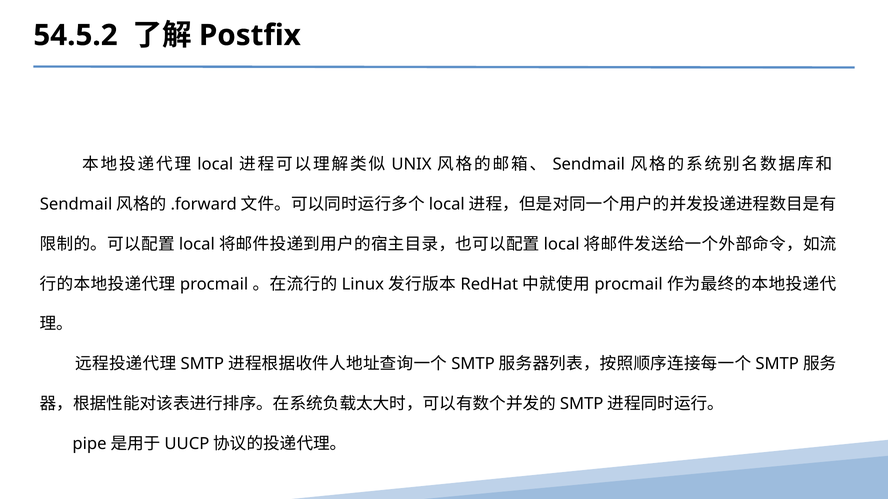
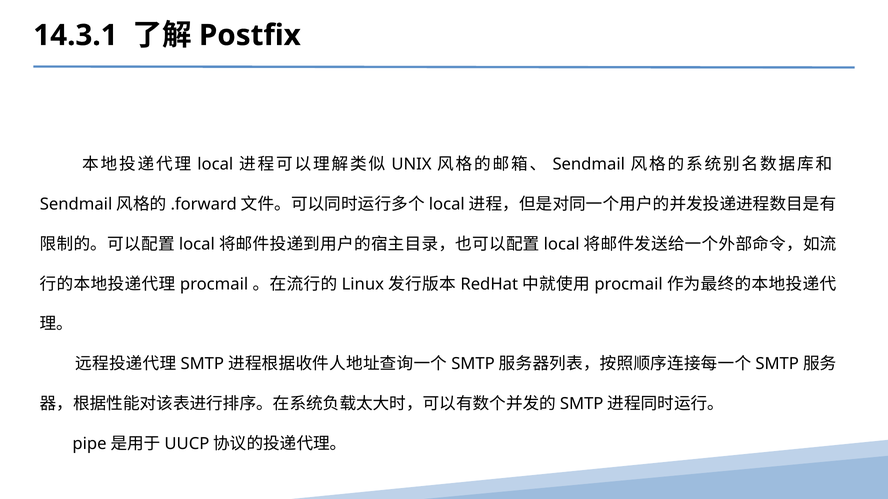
54.5.2: 54.5.2 -> 14.3.1
